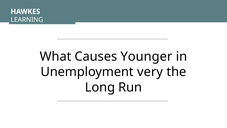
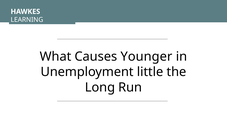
very: very -> little
